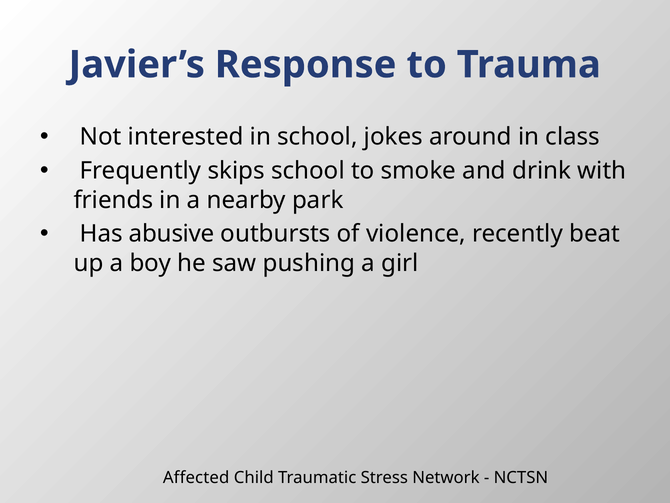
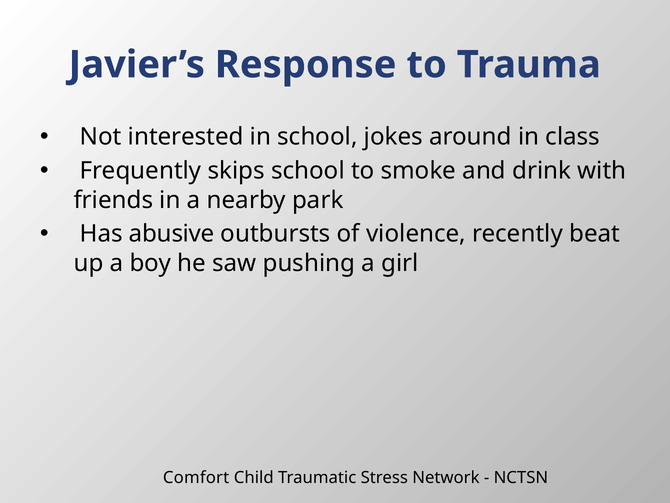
Affected: Affected -> Comfort
